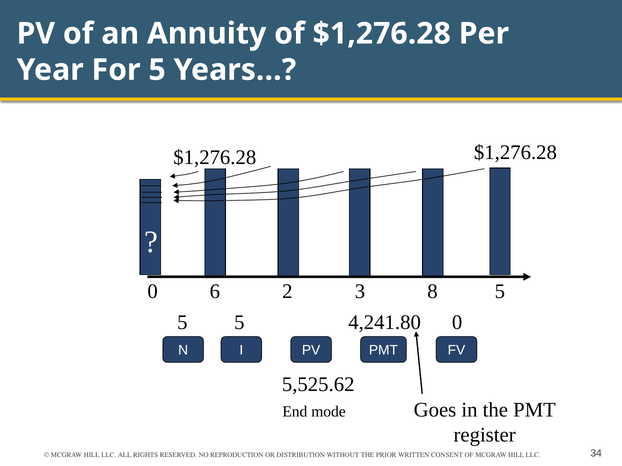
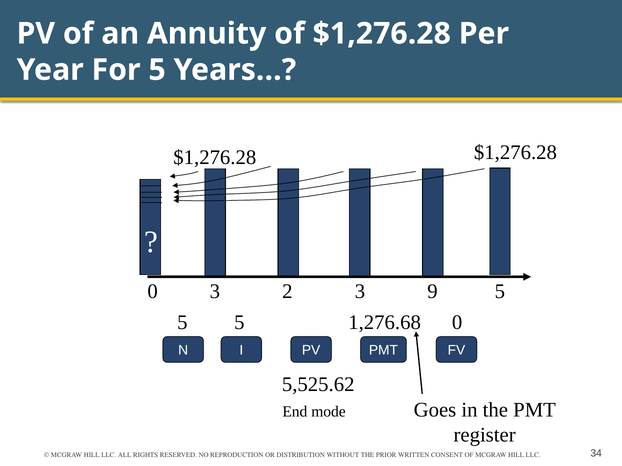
0 6: 6 -> 3
8: 8 -> 9
4,241.80: 4,241.80 -> 1,276.68
